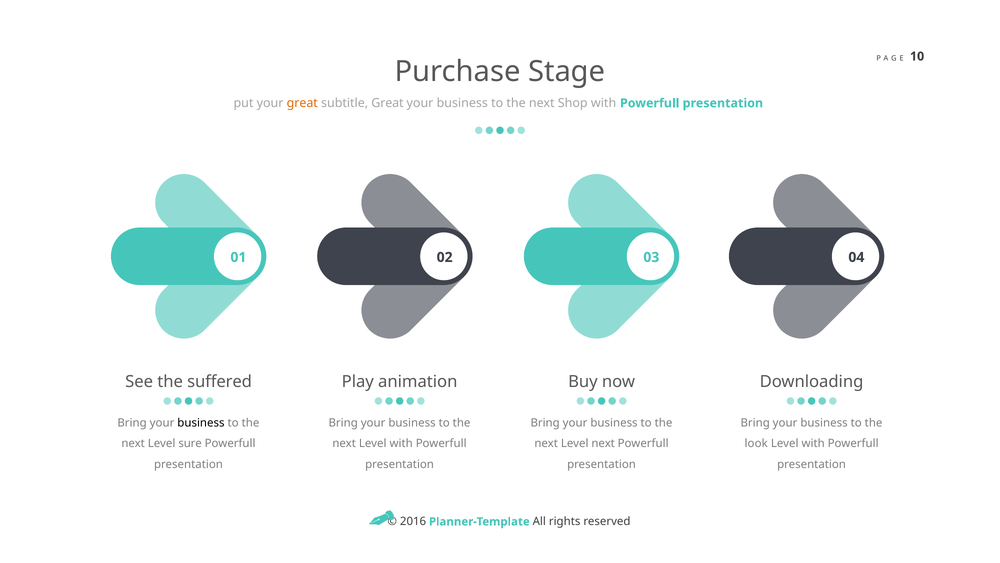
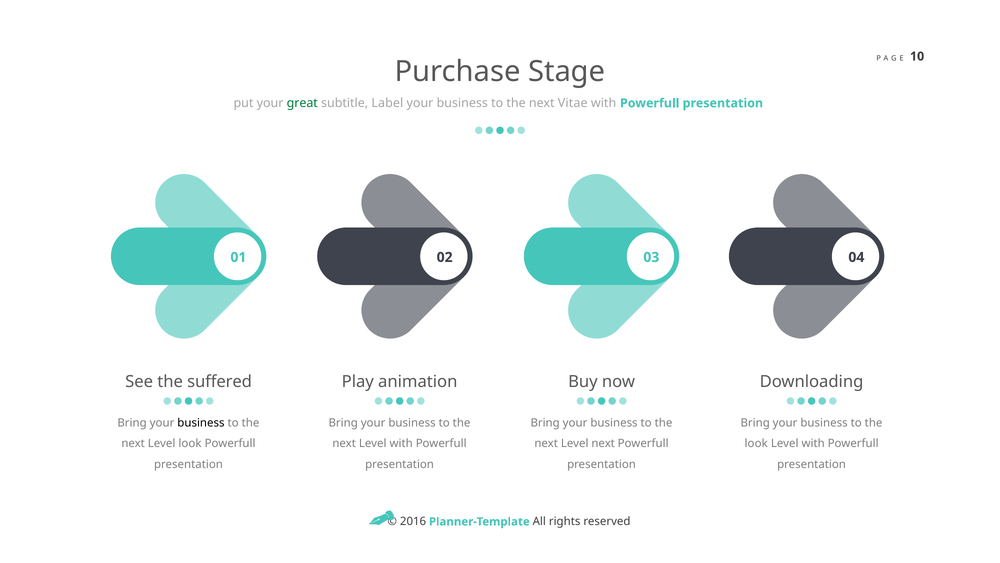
great at (302, 103) colour: orange -> green
subtitle Great: Great -> Label
Shop: Shop -> Vitae
Level sure: sure -> look
